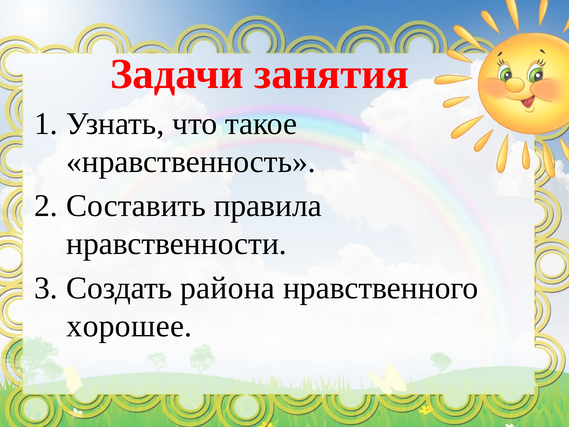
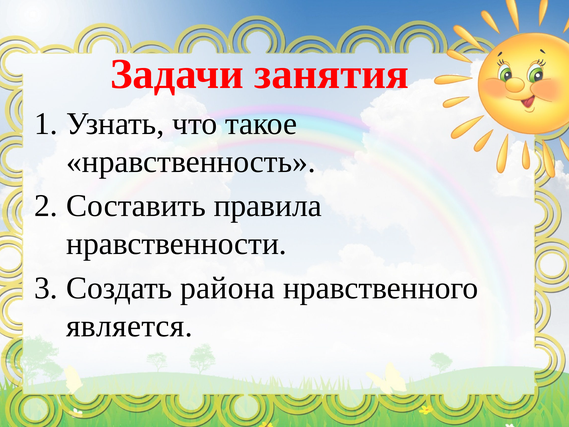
хорошее: хорошее -> является
